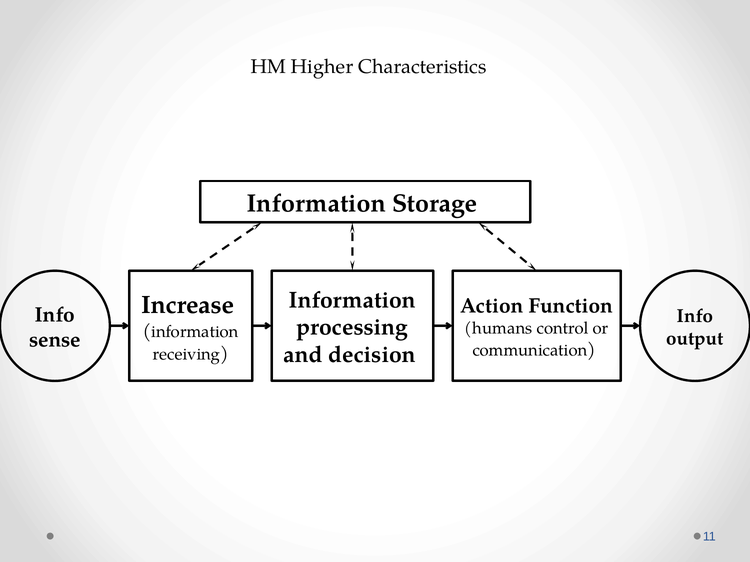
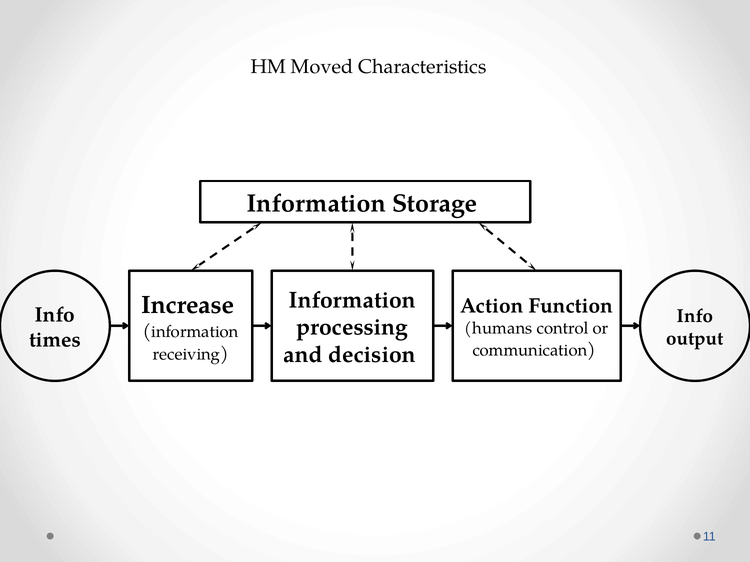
Higher: Higher -> Moved
sense: sense -> times
